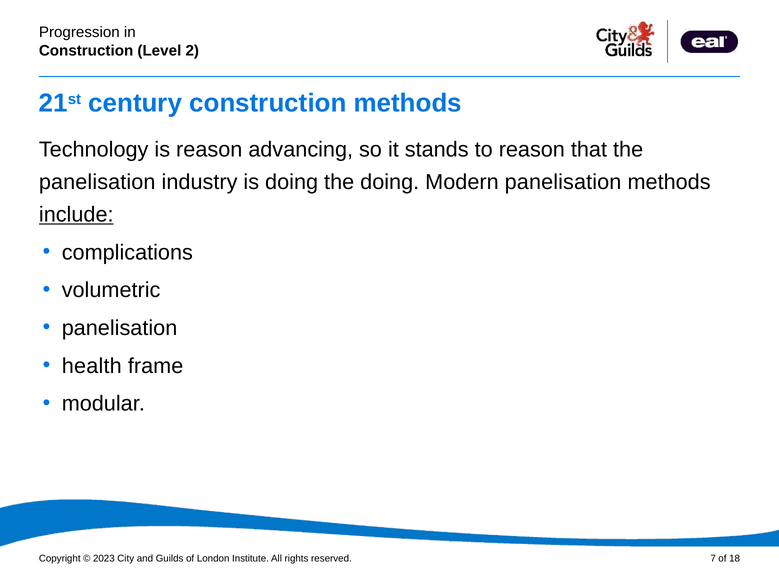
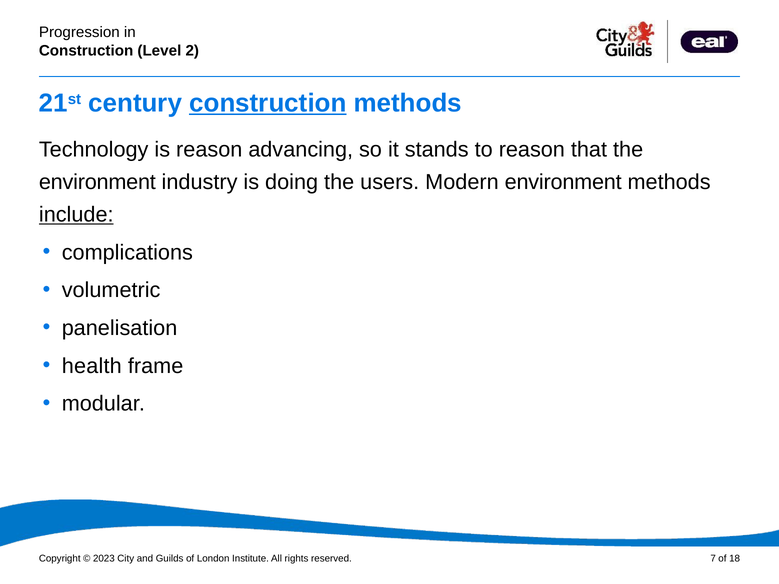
construction at (268, 103) underline: none -> present
panelisation at (97, 182): panelisation -> environment
the doing: doing -> users
Modern panelisation: panelisation -> environment
